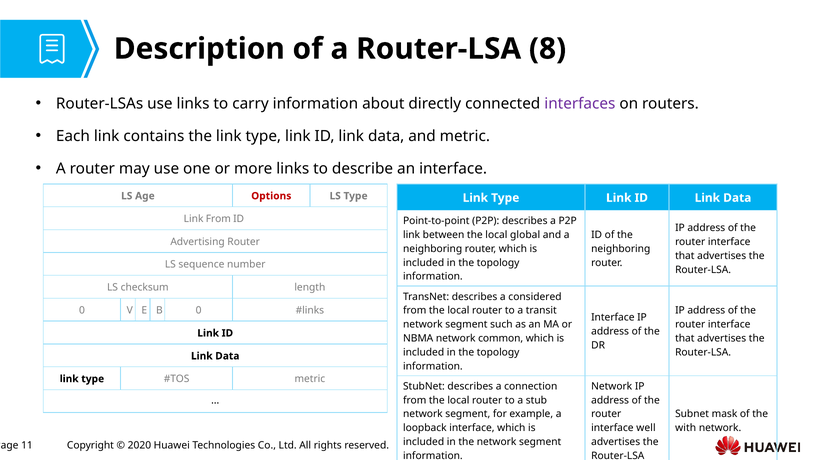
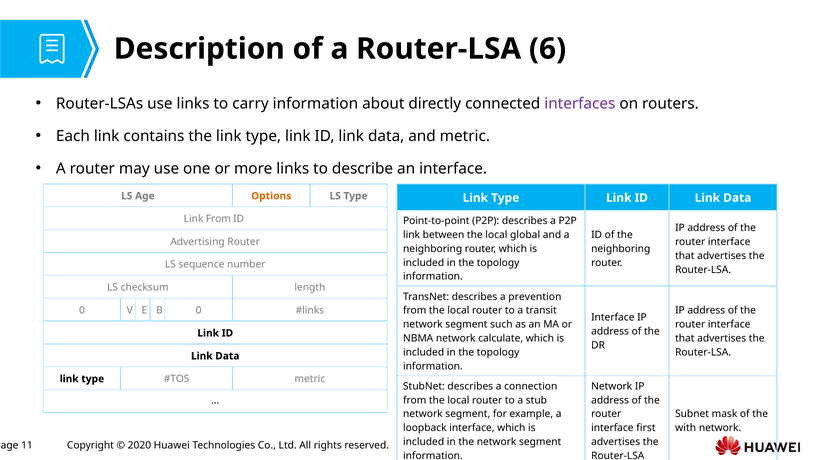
8: 8 -> 6
Options colour: red -> orange
considered: considered -> prevention
common: common -> calculate
well: well -> first
